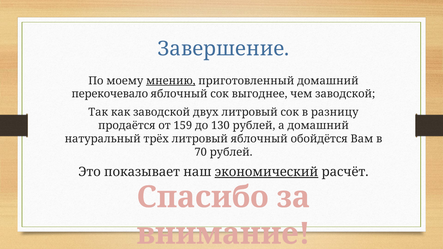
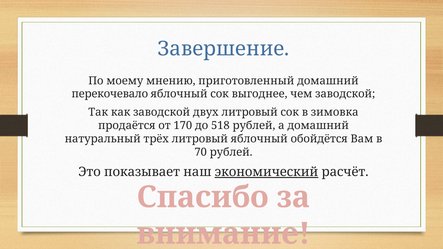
мнению underline: present -> none
разницу: разницу -> зимовка
159: 159 -> 170
130: 130 -> 518
